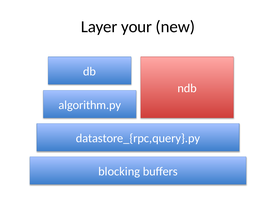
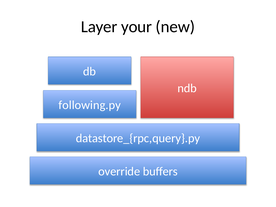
algorithm.py: algorithm.py -> following.py
blocking: blocking -> override
